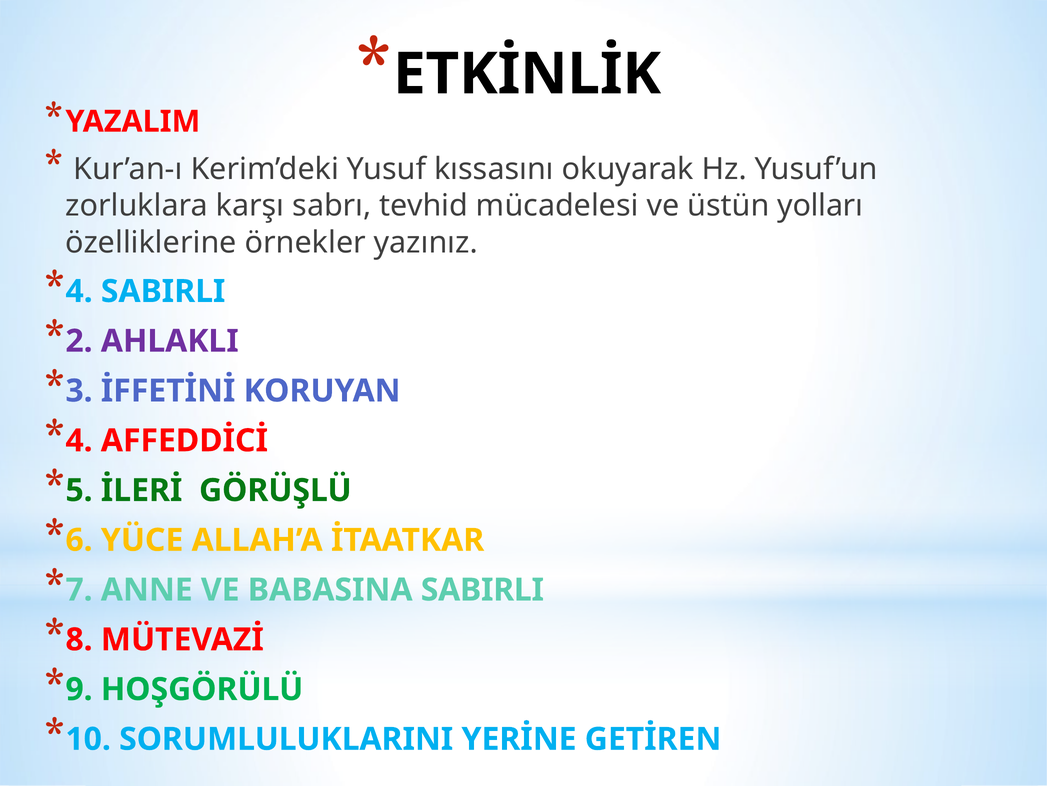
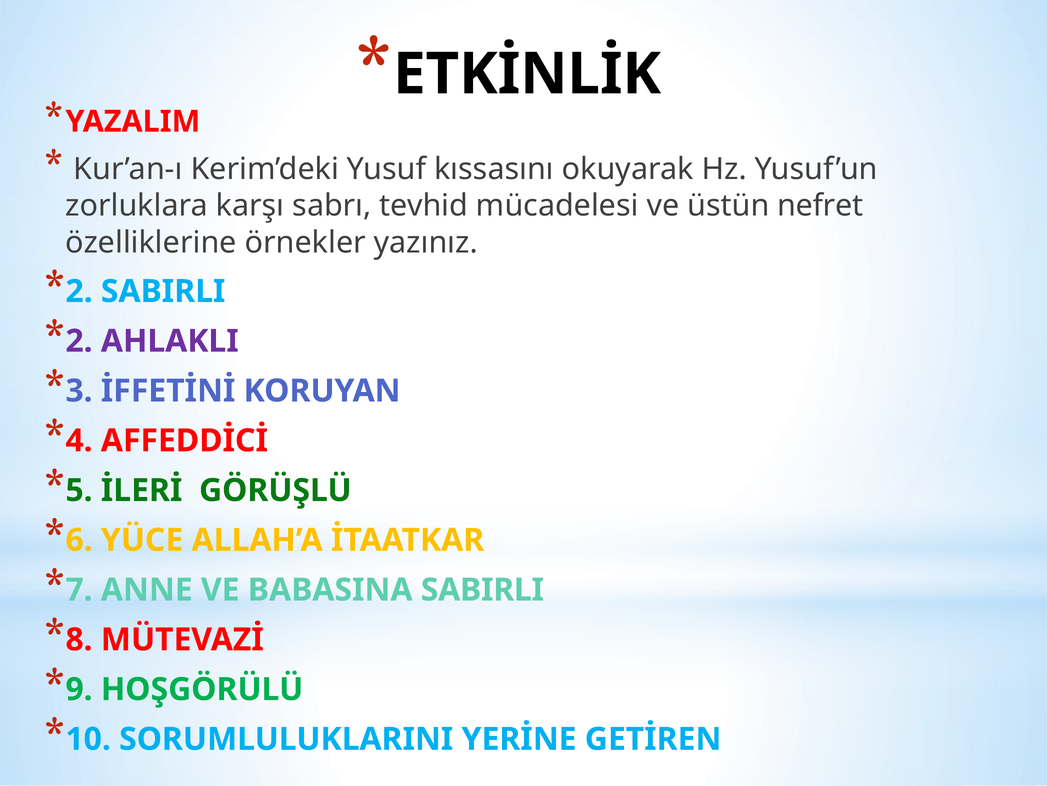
yolları: yolları -> nefret
4 at (79, 291): 4 -> 2
